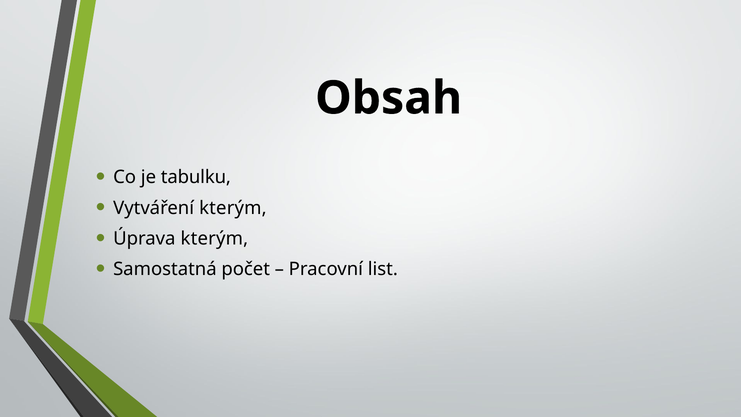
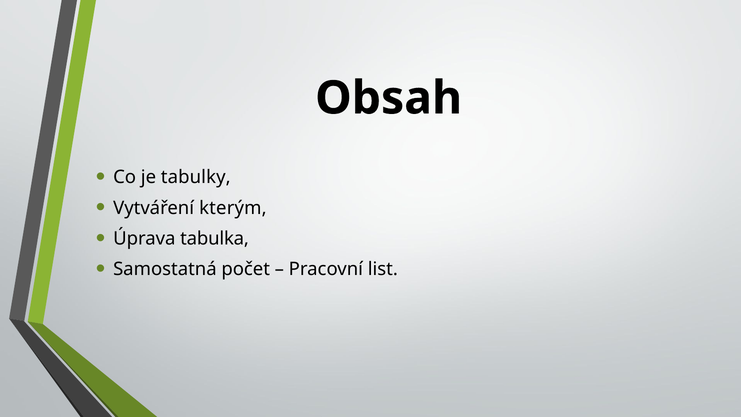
tabulku: tabulku -> tabulky
Úprava kterým: kterým -> tabulka
